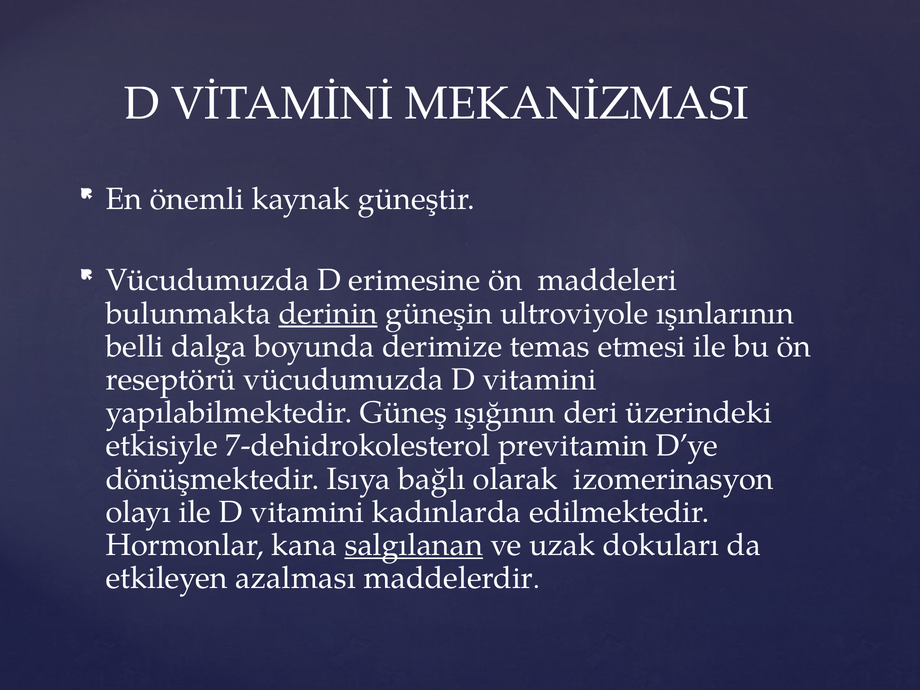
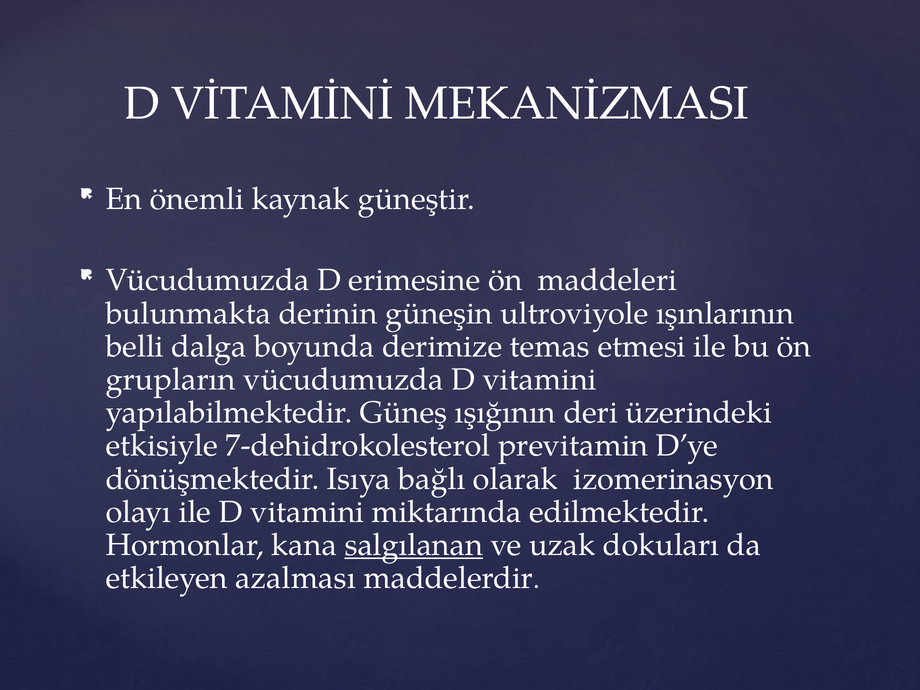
derinin underline: present -> none
reseptörü: reseptörü -> grupların
kadınlarda: kadınlarda -> miktarında
